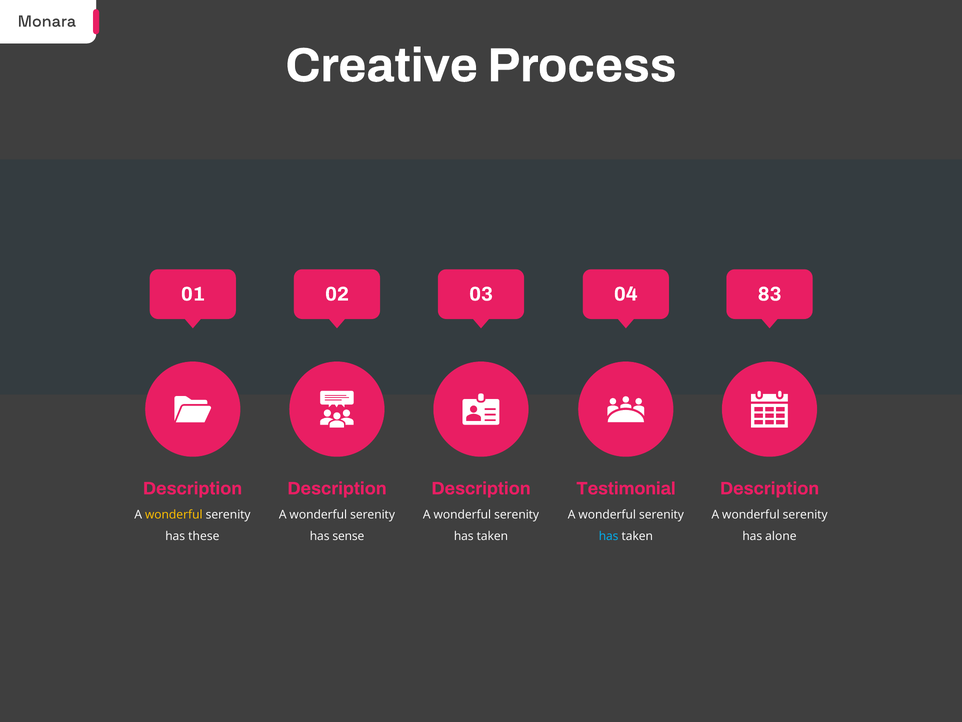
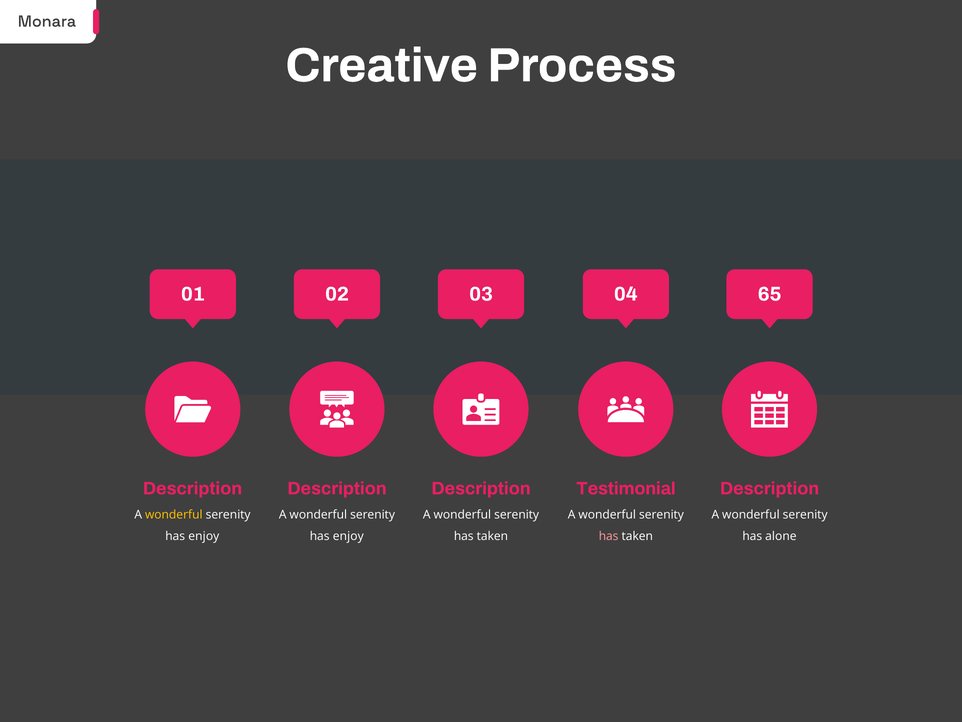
83: 83 -> 65
these at (204, 536): these -> enjoy
sense at (348, 536): sense -> enjoy
has at (609, 536) colour: light blue -> pink
